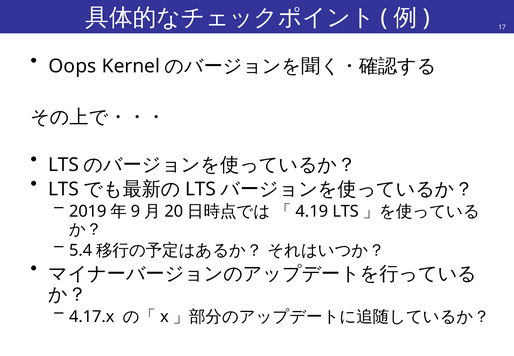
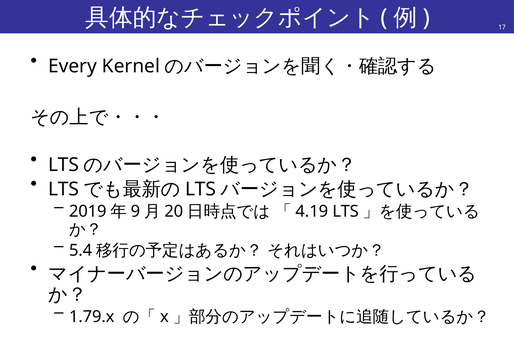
Oops: Oops -> Every
4.17.x: 4.17.x -> 1.79.x
